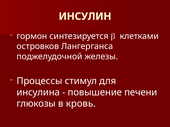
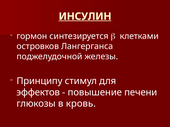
ИНСУЛИН underline: none -> present
Процессы: Процессы -> Принципу
инсулина: инсулина -> эффектов
